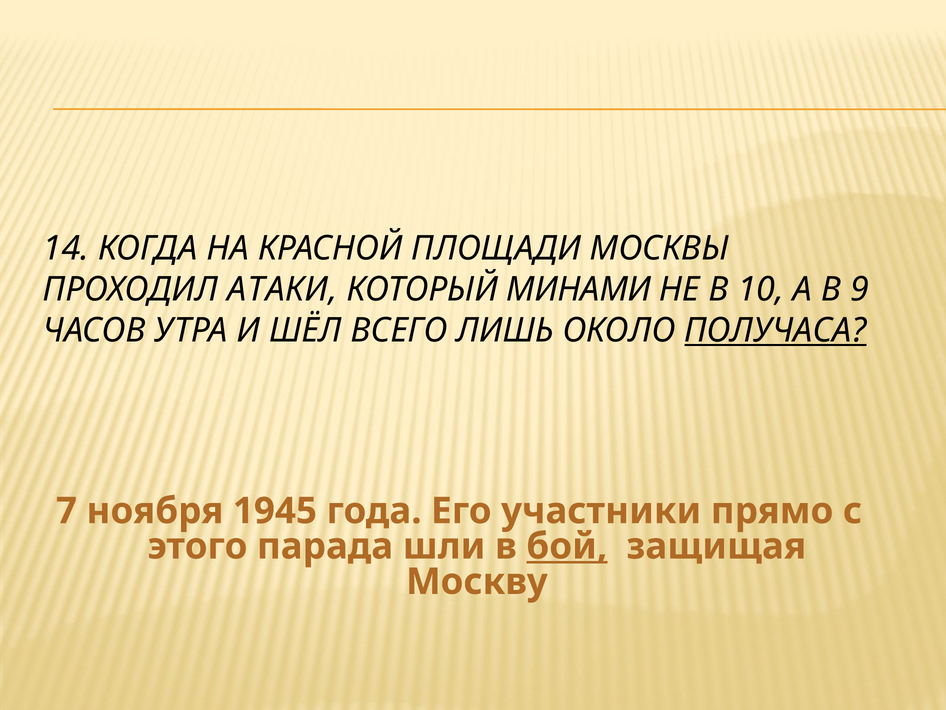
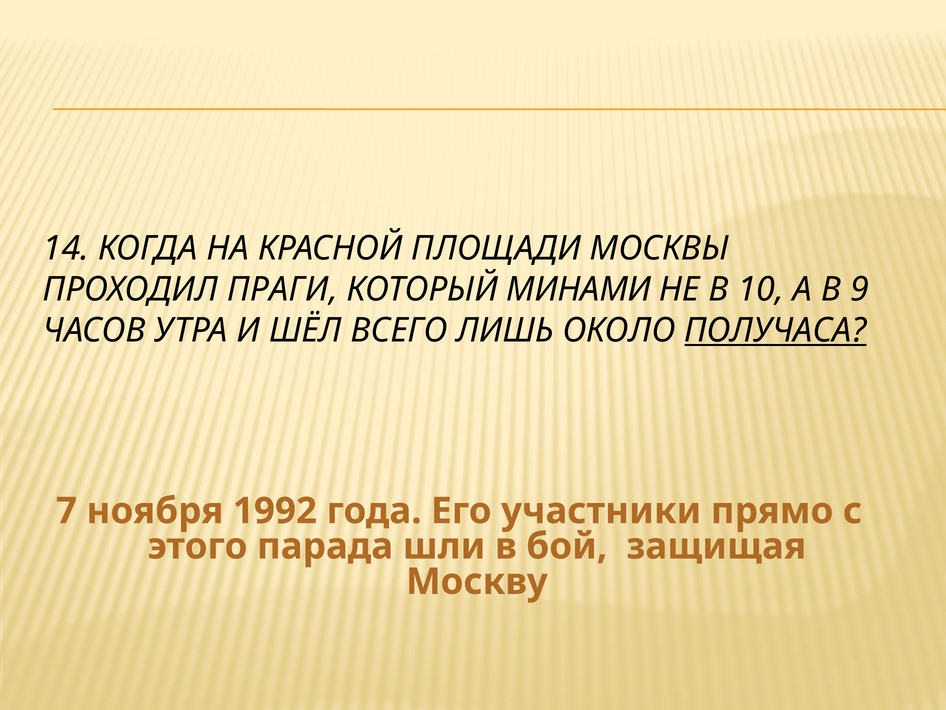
АТАКИ: АТАКИ -> ПРАГИ
1945: 1945 -> 1992
бой underline: present -> none
